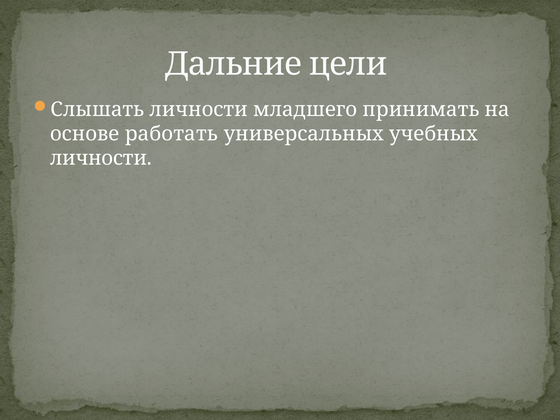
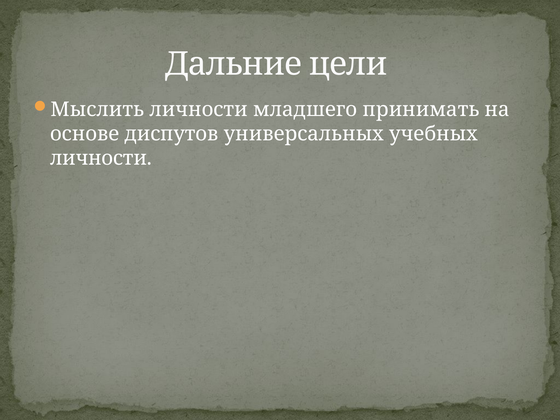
Слышать: Слышать -> Мыслить
работать: работать -> диспутов
